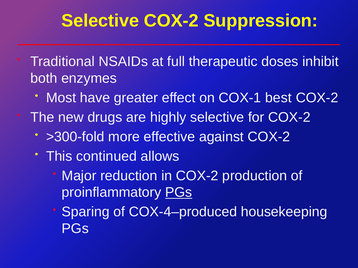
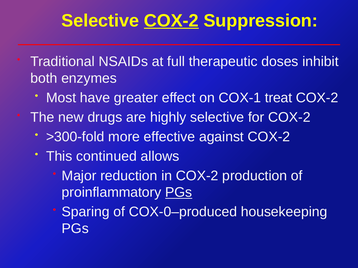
COX-2 at (171, 21) underline: none -> present
best: best -> treat
COX-4–produced: COX-4–produced -> COX-0–produced
